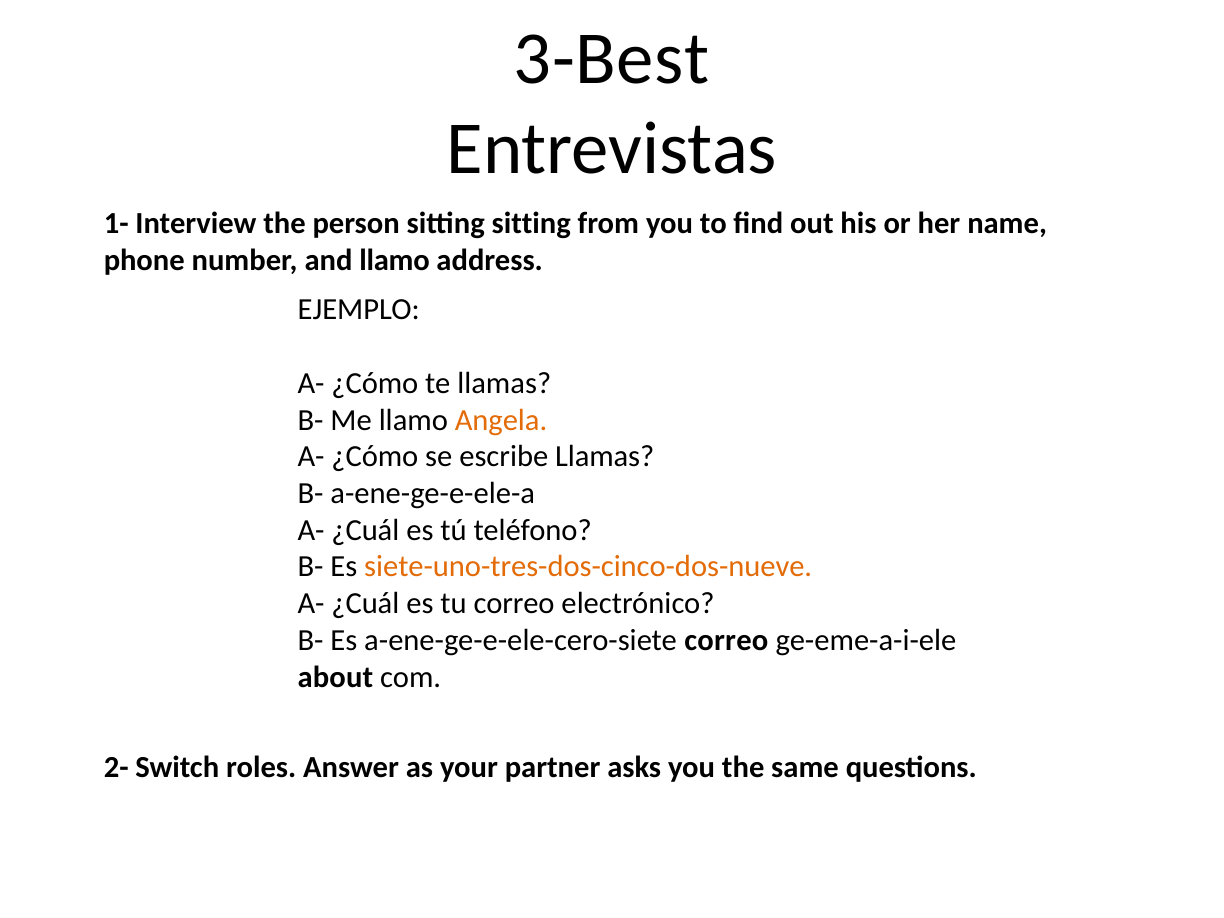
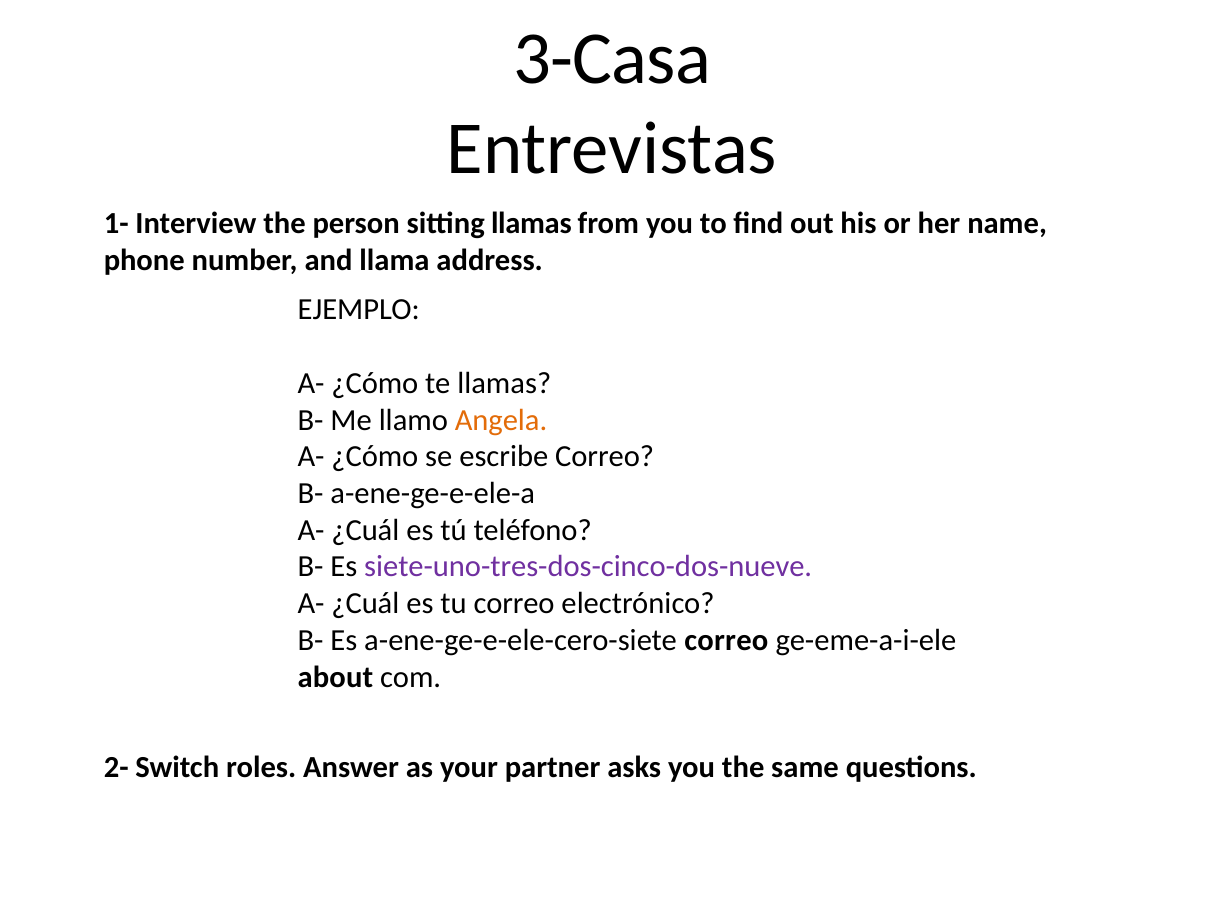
3-Best: 3-Best -> 3-Casa
sitting sitting: sitting -> llamas
and llamo: llamo -> llama
escribe Llamas: Llamas -> Correo
siete-uno-tres-dos-cinco-dos-nueve colour: orange -> purple
